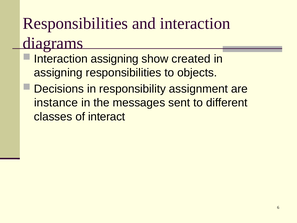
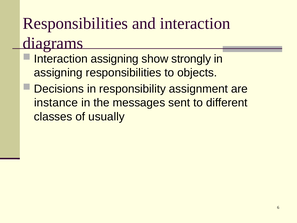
created: created -> strongly
interact: interact -> usually
